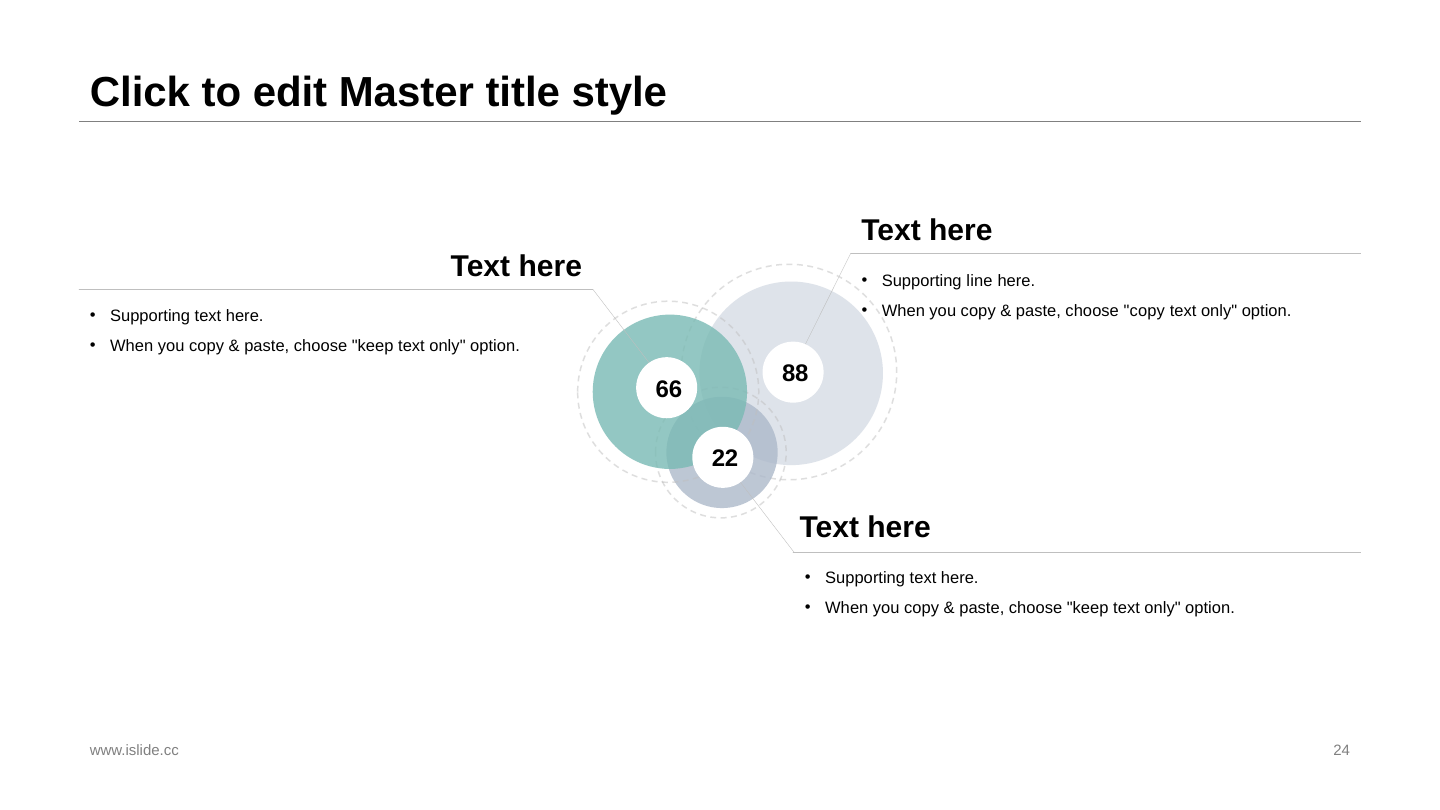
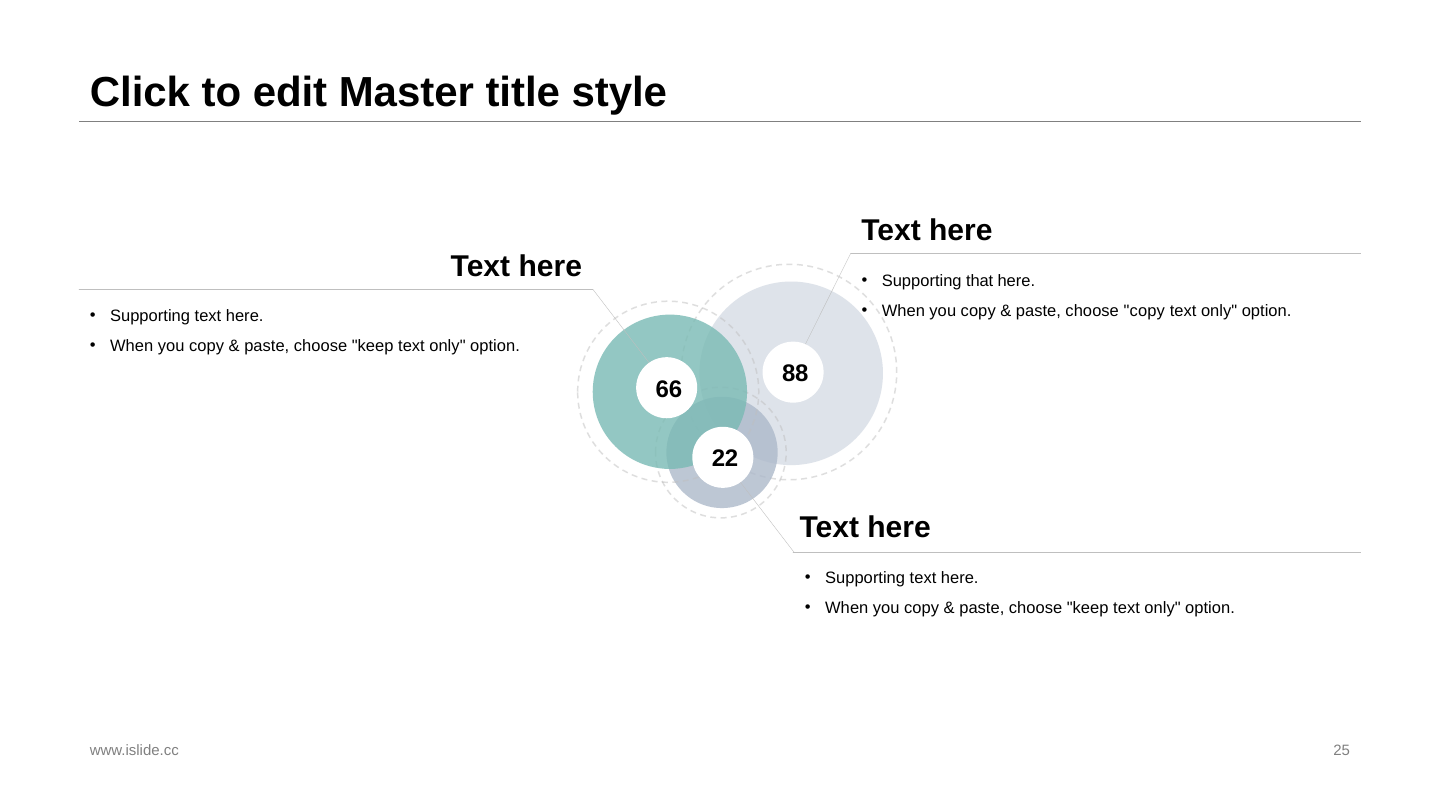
line: line -> that
24: 24 -> 25
